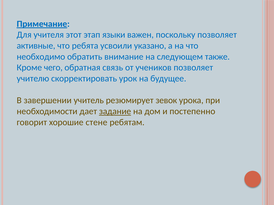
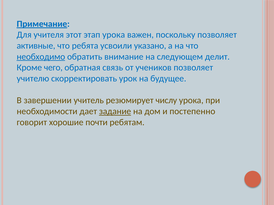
этап языки: языки -> урока
необходимо underline: none -> present
также: также -> делит
зевок: зевок -> числу
стене: стене -> почти
